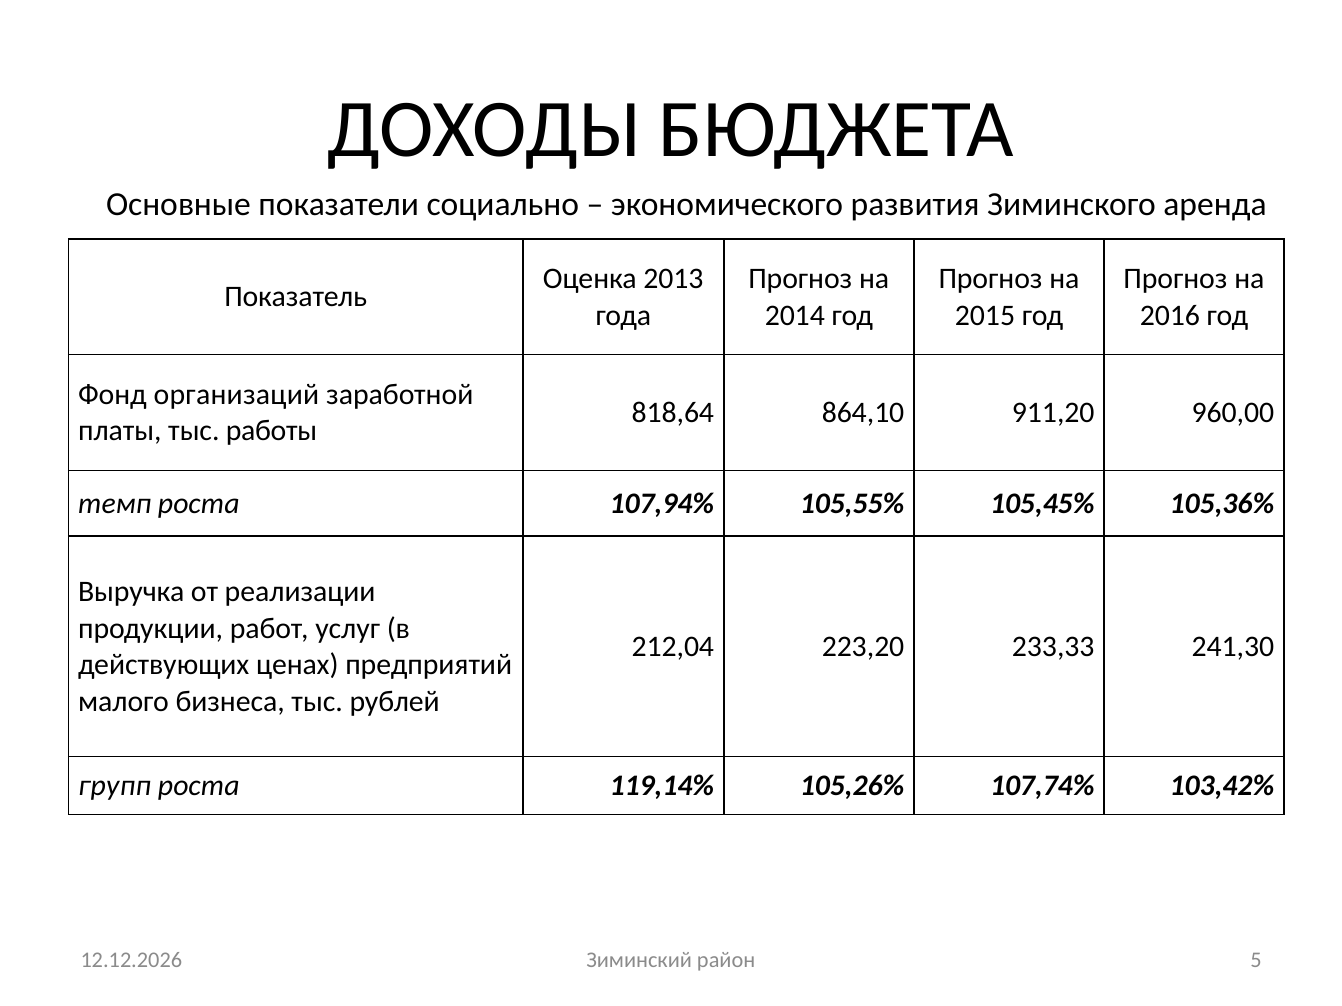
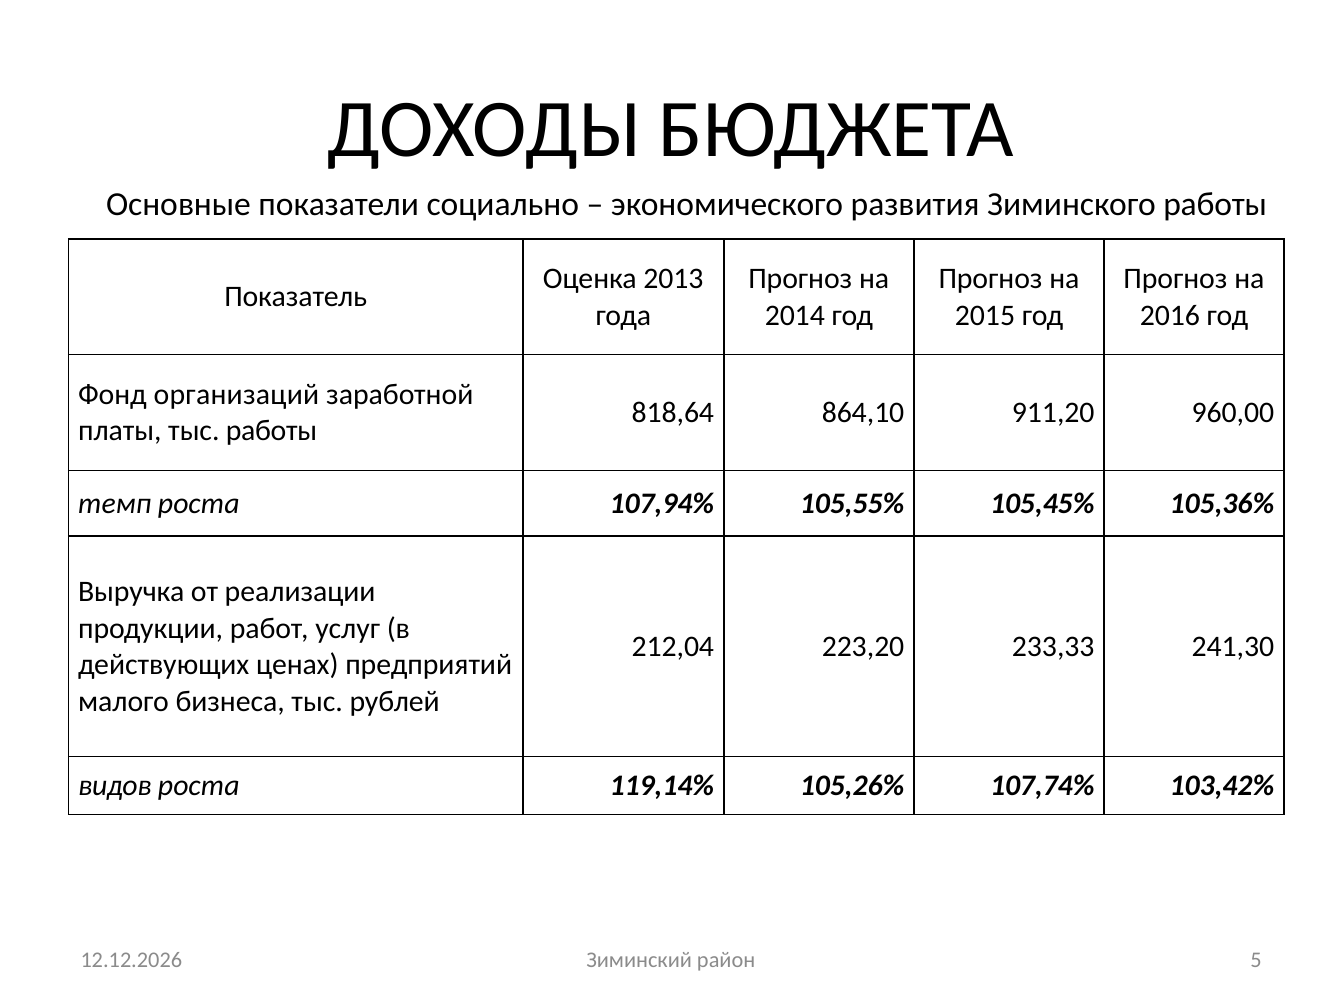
Зиминского аренда: аренда -> работы
групп: групп -> видов
